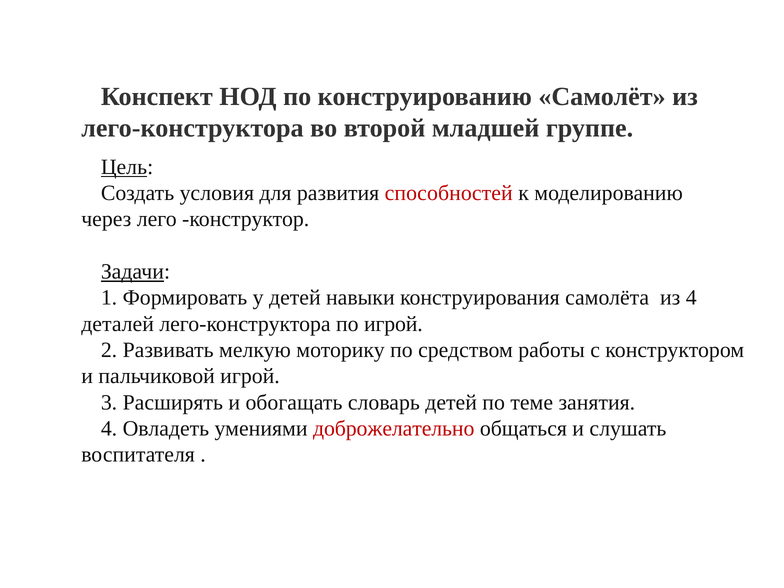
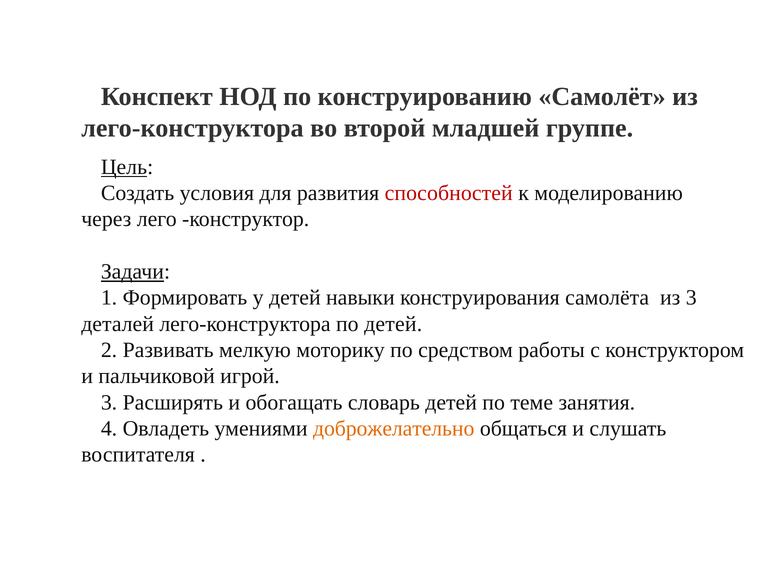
из 4: 4 -> 3
по игрой: игрой -> детей
доброжелательно colour: red -> orange
